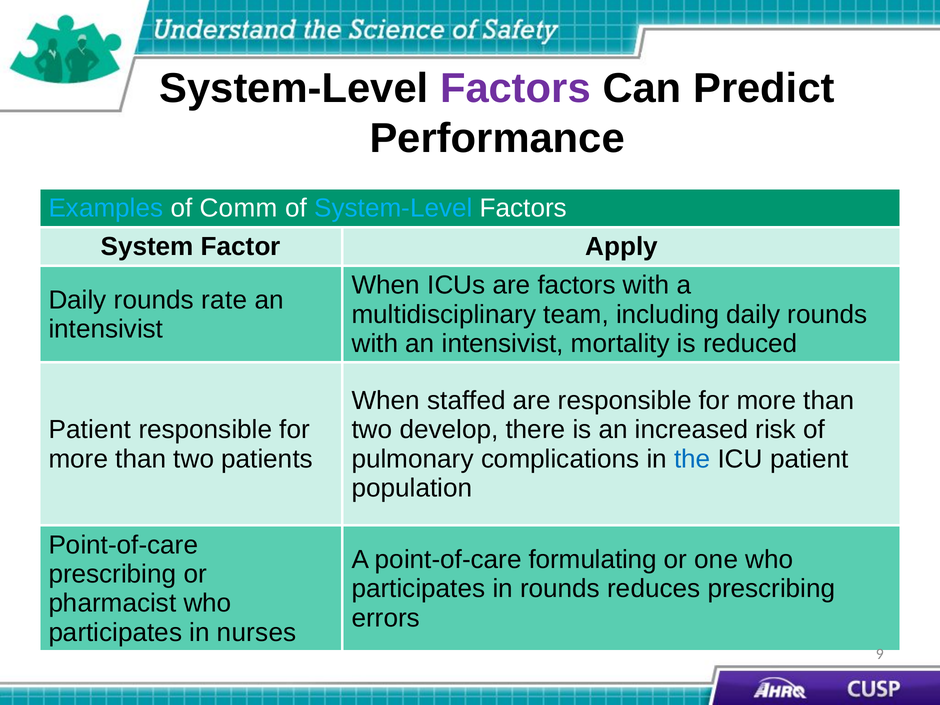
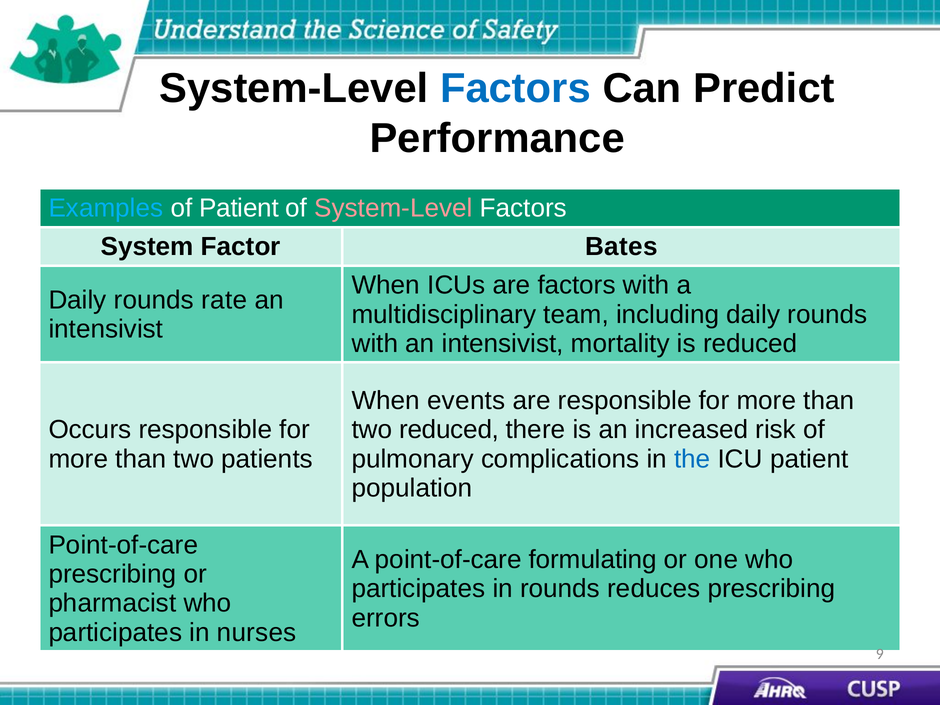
Factors at (515, 88) colour: purple -> blue
of Comm: Comm -> Patient
System-Level at (394, 208) colour: light blue -> pink
Apply: Apply -> Bates
staffed: staffed -> events
Patient at (90, 430): Patient -> Occurs
two develop: develop -> reduced
